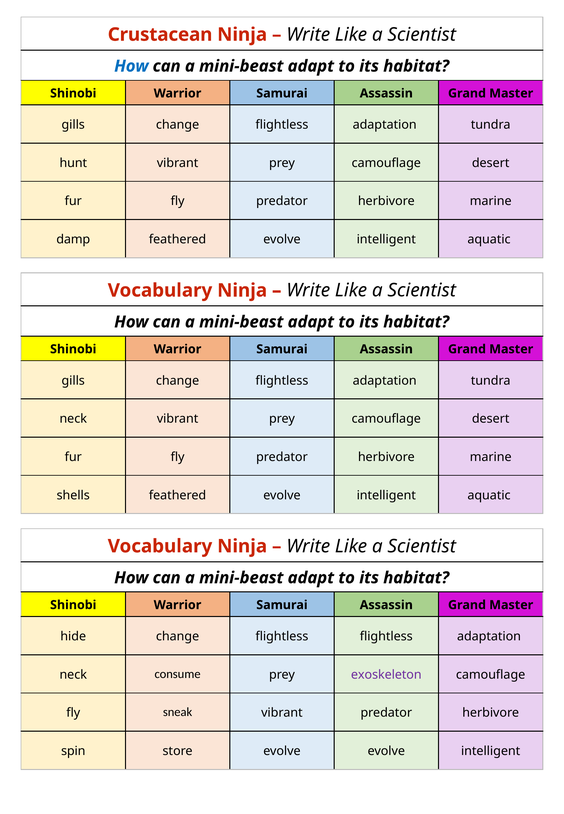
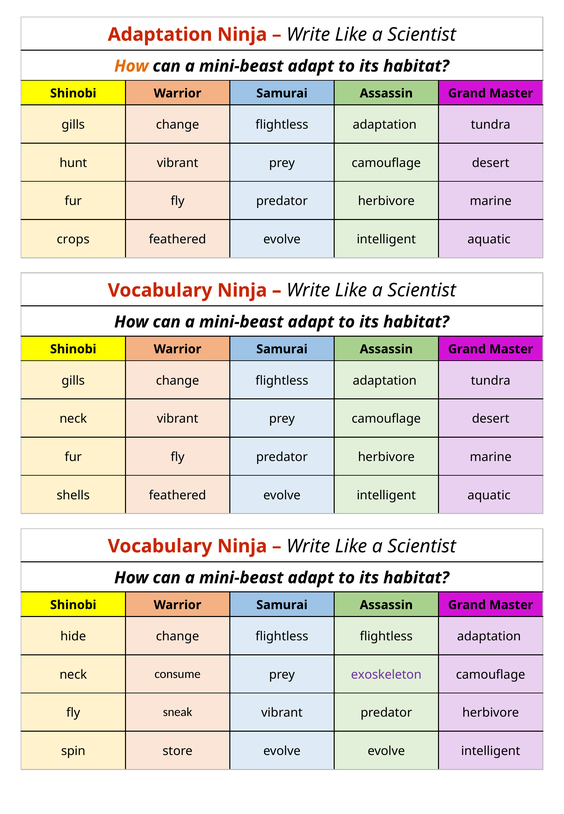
Crustacean at (160, 35): Crustacean -> Adaptation
How at (131, 66) colour: blue -> orange
damp: damp -> crops
